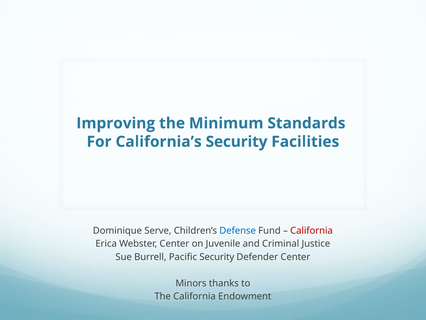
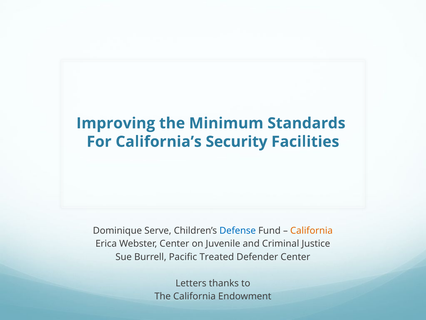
California at (312, 230) colour: red -> orange
Pacific Security: Security -> Treated
Minors: Minors -> Letters
